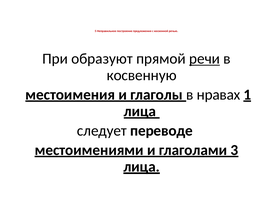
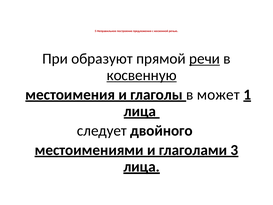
косвенную underline: none -> present
нравах: нравах -> может
переводе: переводе -> двойного
